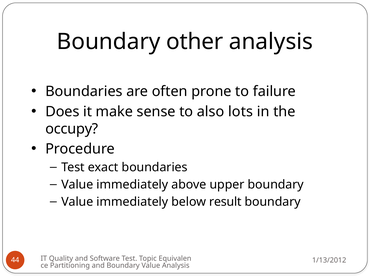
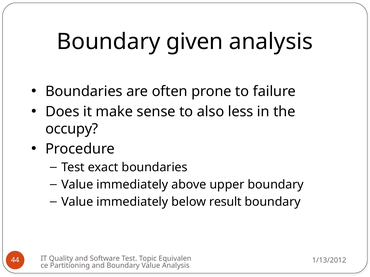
other: other -> given
lots: lots -> less
